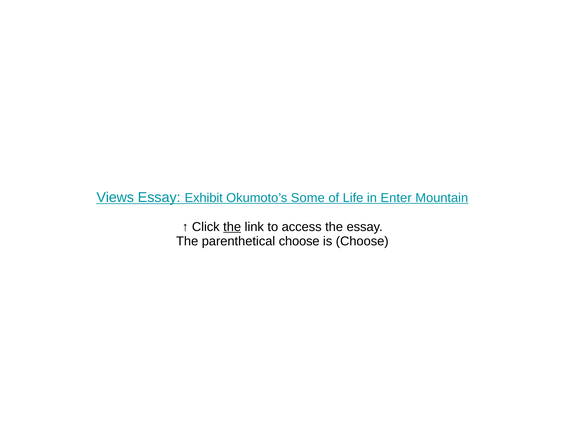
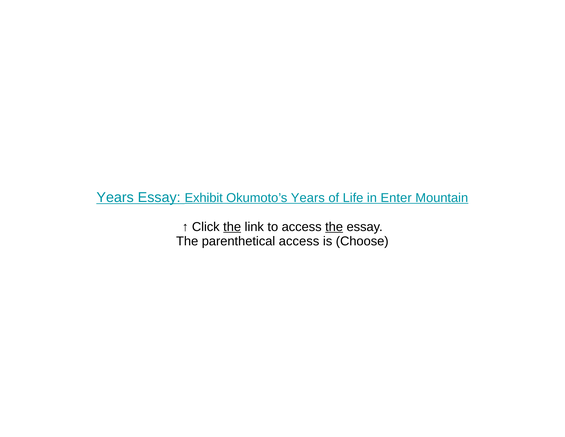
Views at (115, 197): Views -> Years
Okumoto’s Some: Some -> Years
the at (334, 227) underline: none -> present
parenthetical choose: choose -> access
